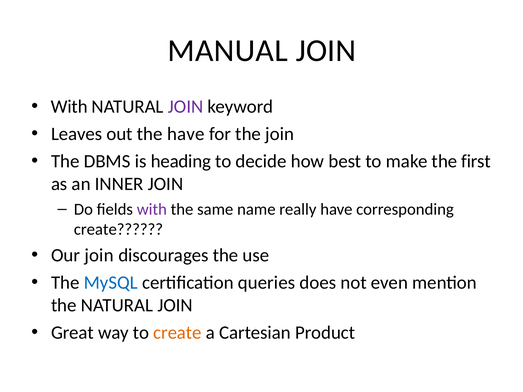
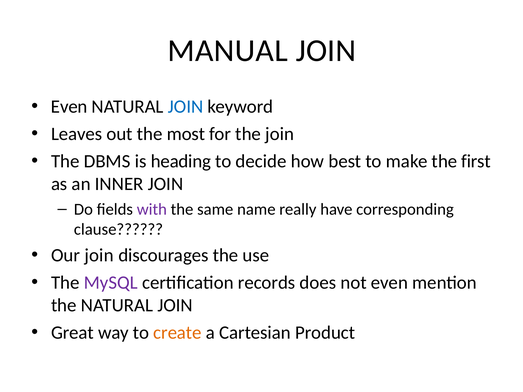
With at (69, 107): With -> Even
JOIN at (186, 107) colour: purple -> blue
the have: have -> most
create at (118, 229): create -> clause
MySQL colour: blue -> purple
queries: queries -> records
